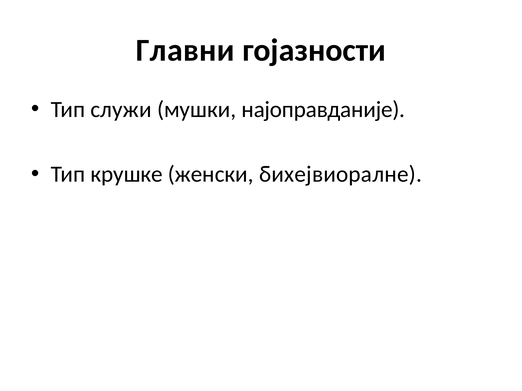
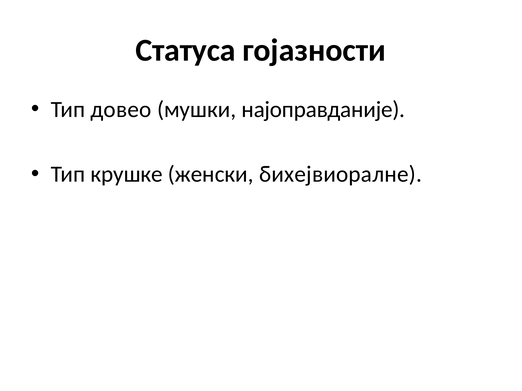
Главни: Главни -> Статуса
служи: служи -> довео
